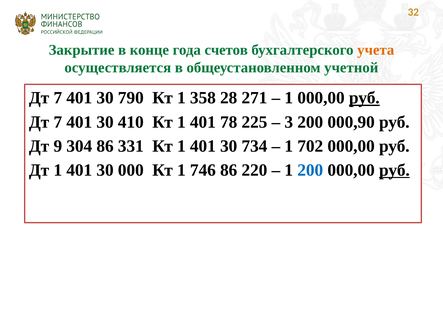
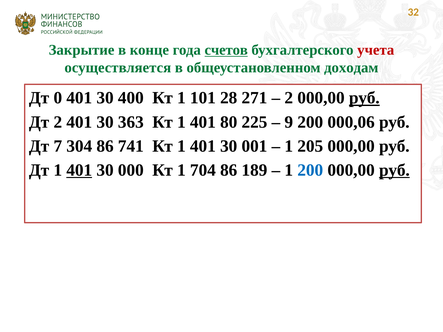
счетов underline: none -> present
учета colour: orange -> red
учетной: учетной -> доходам
7 at (58, 98): 7 -> 0
790: 790 -> 400
358: 358 -> 101
1 at (289, 98): 1 -> 2
7 at (58, 122): 7 -> 2
410: 410 -> 363
78: 78 -> 80
3: 3 -> 9
000,90: 000,90 -> 000,06
9: 9 -> 7
331: 331 -> 741
734: 734 -> 001
702: 702 -> 205
401 at (79, 170) underline: none -> present
746: 746 -> 704
220: 220 -> 189
